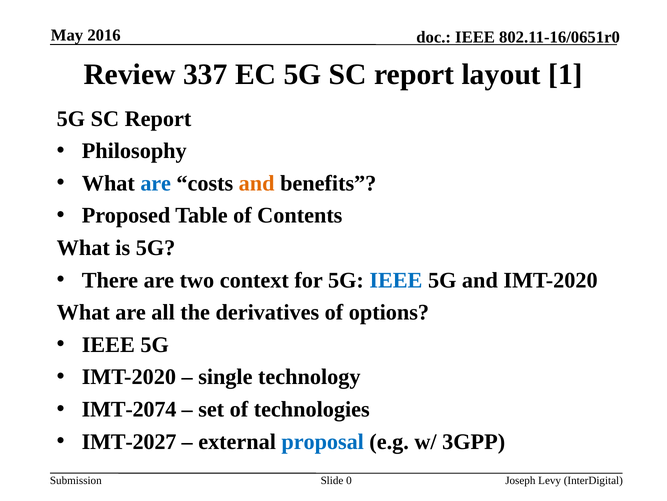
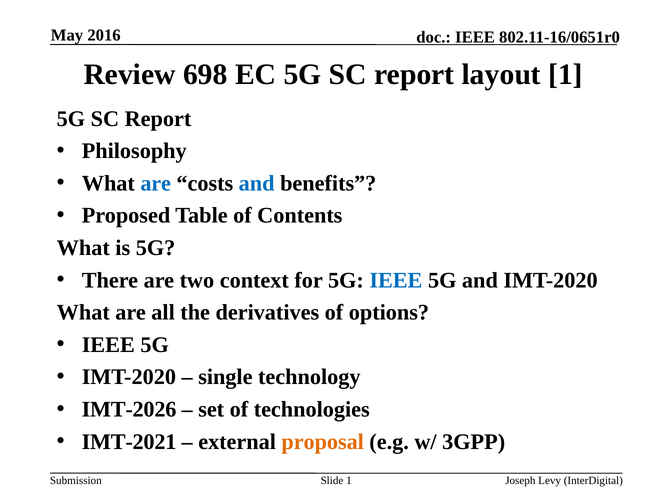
337: 337 -> 698
and at (257, 183) colour: orange -> blue
IMT-2074: IMT-2074 -> IMT-2026
IMT-2027: IMT-2027 -> IMT-2021
proposal colour: blue -> orange
Slide 0: 0 -> 1
